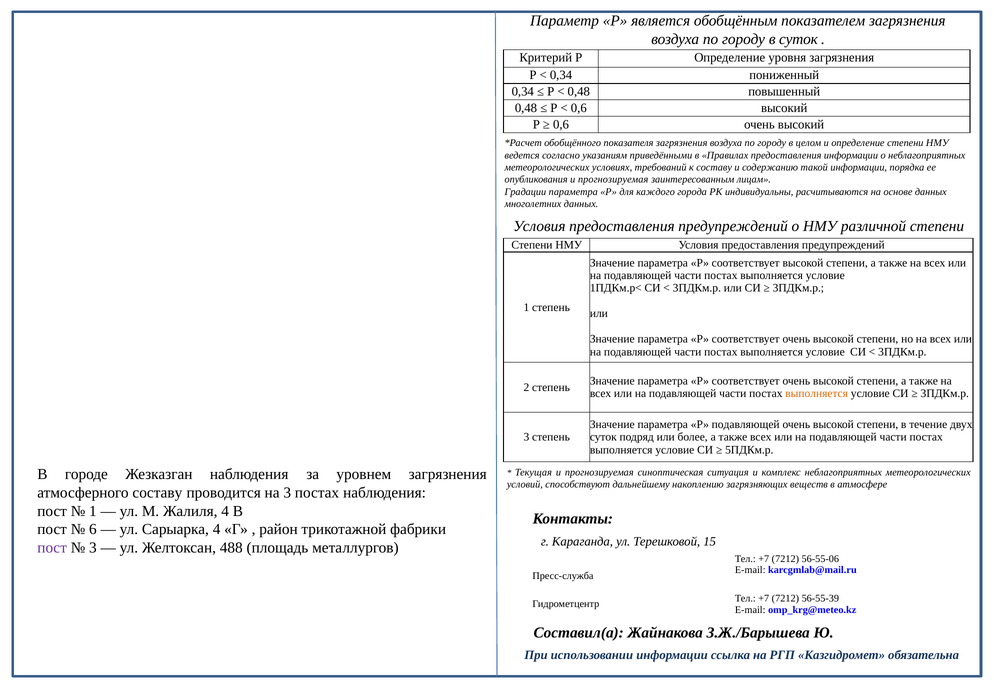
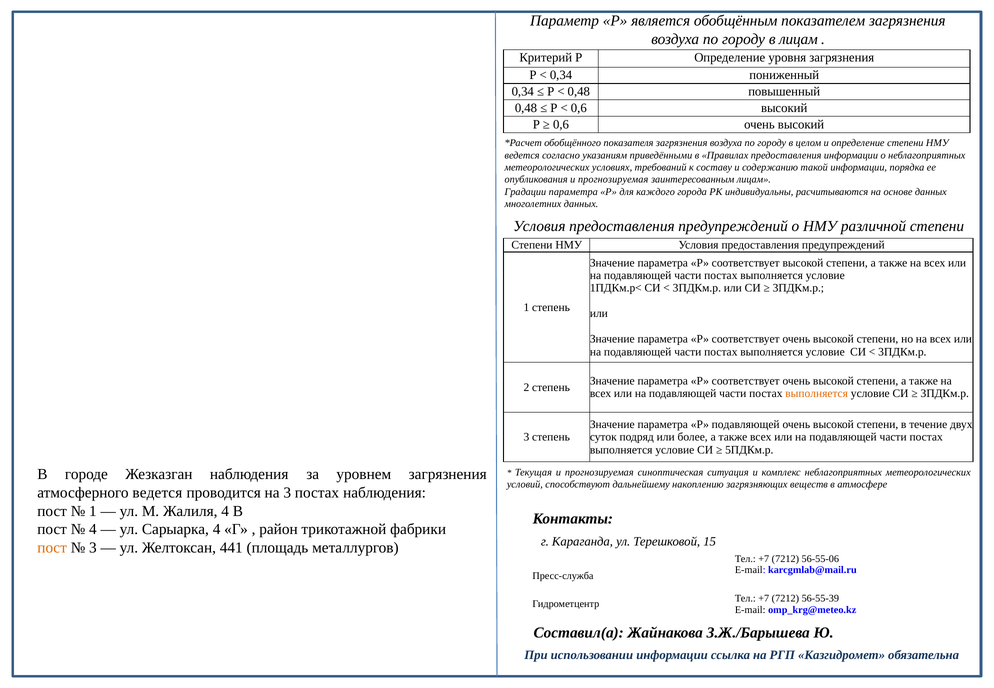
в суток: суток -> лицам
атмосферного составу: составу -> ведется
6 at (93, 529): 6 -> 4
пост at (52, 548) colour: purple -> orange
488: 488 -> 441
